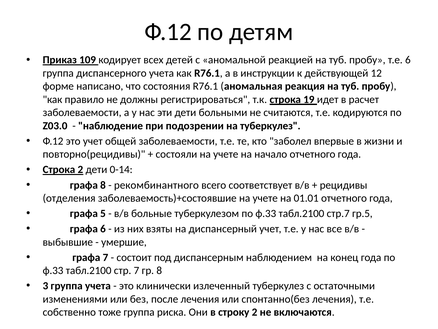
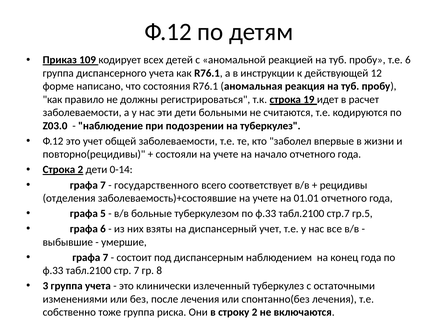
8 at (103, 185): 8 -> 7
рекомбинантного: рекомбинантного -> государственного
